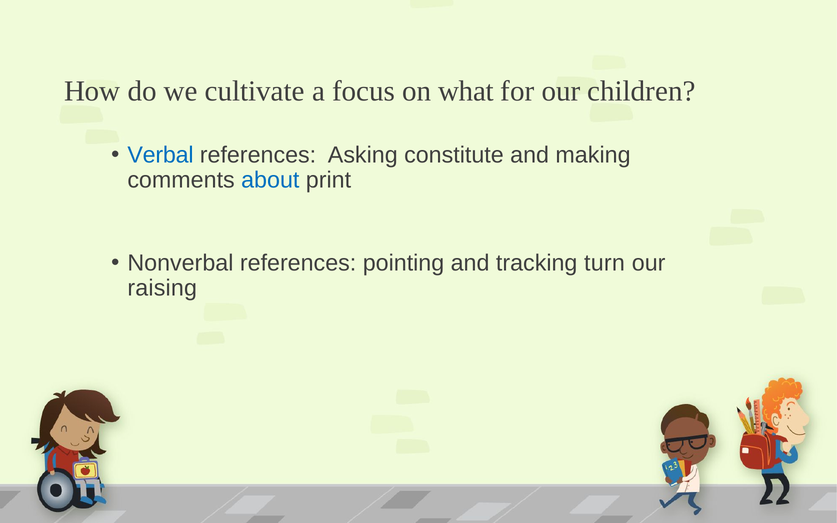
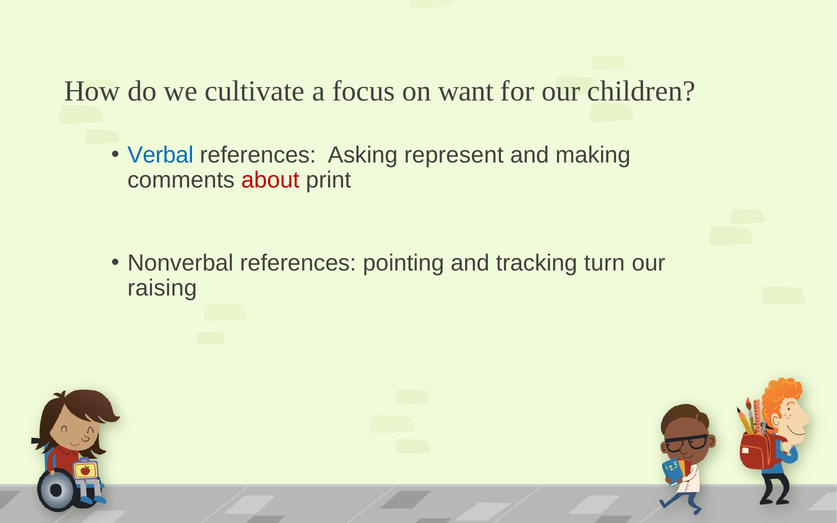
what: what -> want
constitute: constitute -> represent
about colour: blue -> red
